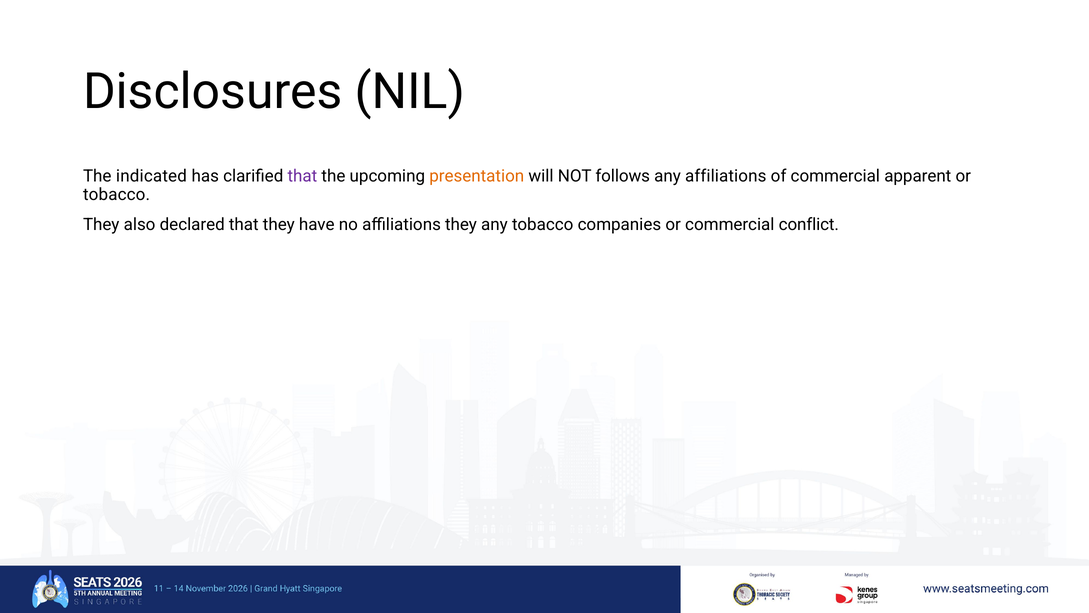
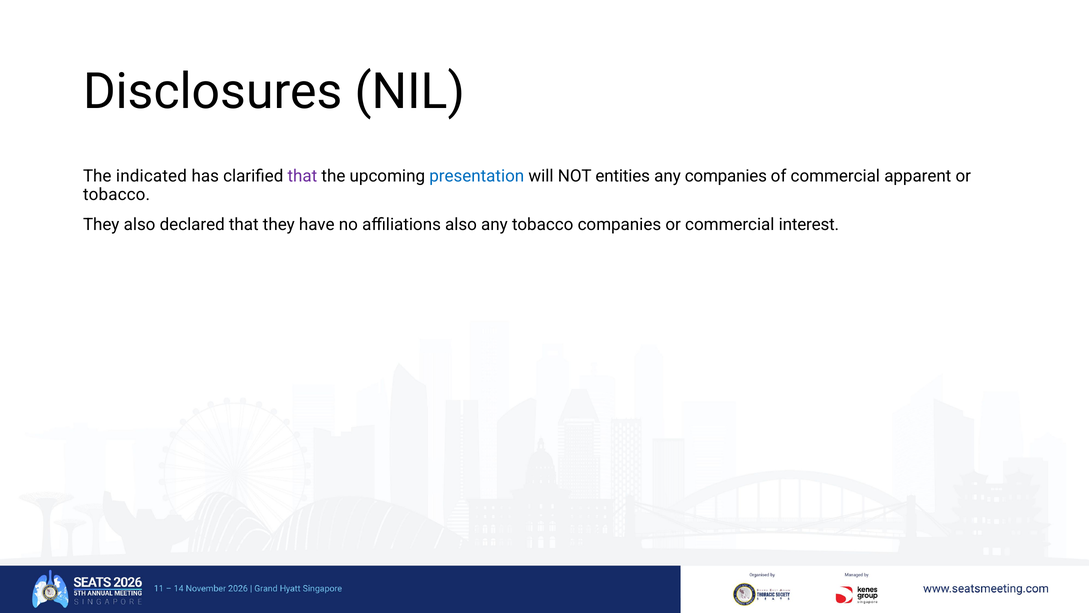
presentation colour: orange -> blue
follows: follows -> entities
any affiliations: affiliations -> companies
affiliations they: they -> also
conflict: conflict -> interest
